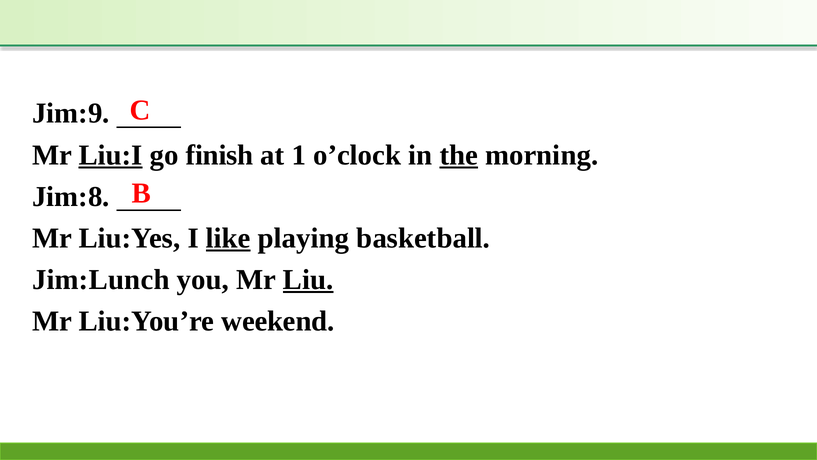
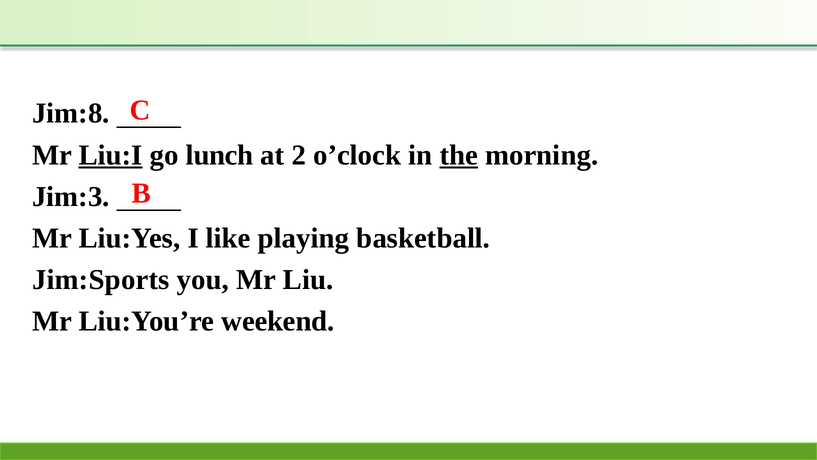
Jim:9: Jim:9 -> Jim:8
finish: finish -> lunch
1: 1 -> 2
Jim:8: Jim:8 -> Jim:3
like underline: present -> none
Jim:Lunch: Jim:Lunch -> Jim:Sports
Liu underline: present -> none
